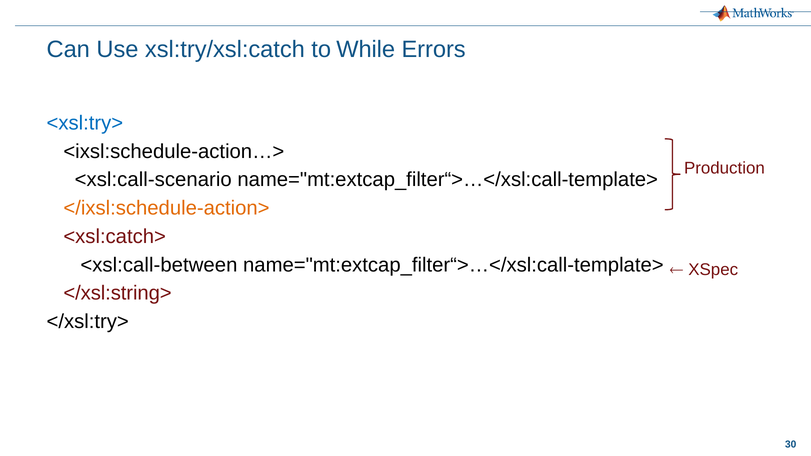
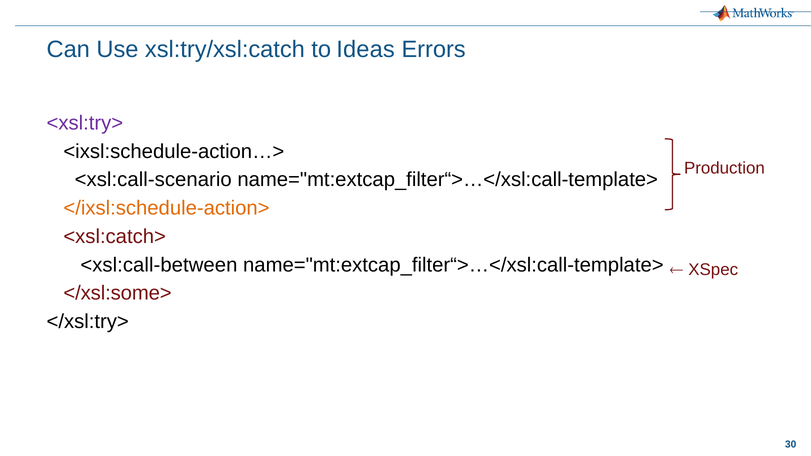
While: While -> Ideas
<xsl:try> colour: blue -> purple
</xsl:string>: </xsl:string> -> </xsl:some>
